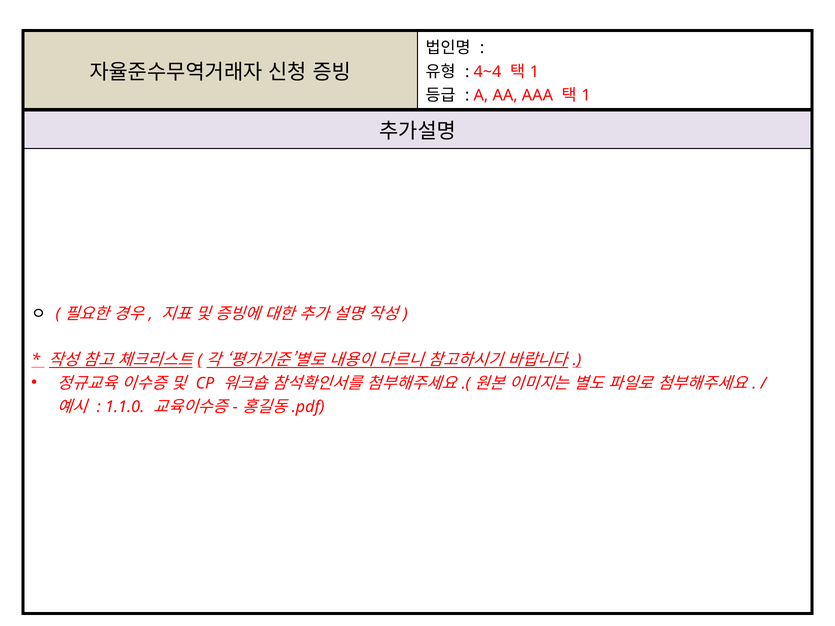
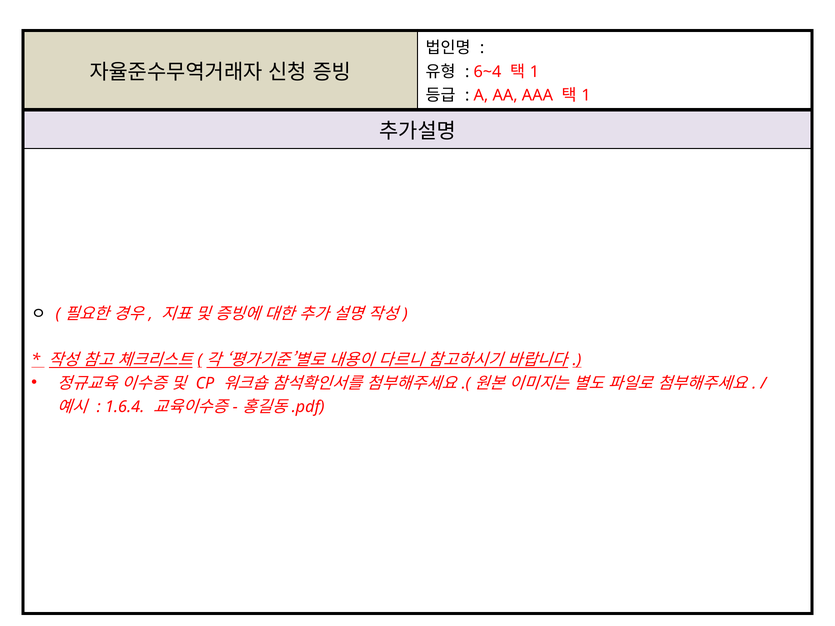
4~4: 4~4 -> 6~4
1.1.0: 1.1.0 -> 1.6.4
